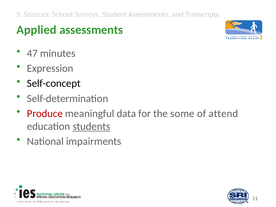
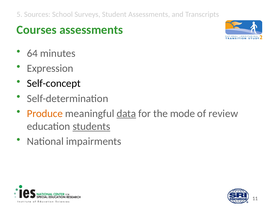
Applied: Applied -> Courses
47: 47 -> 64
Produce colour: red -> orange
data underline: none -> present
some: some -> mode
attend: attend -> review
